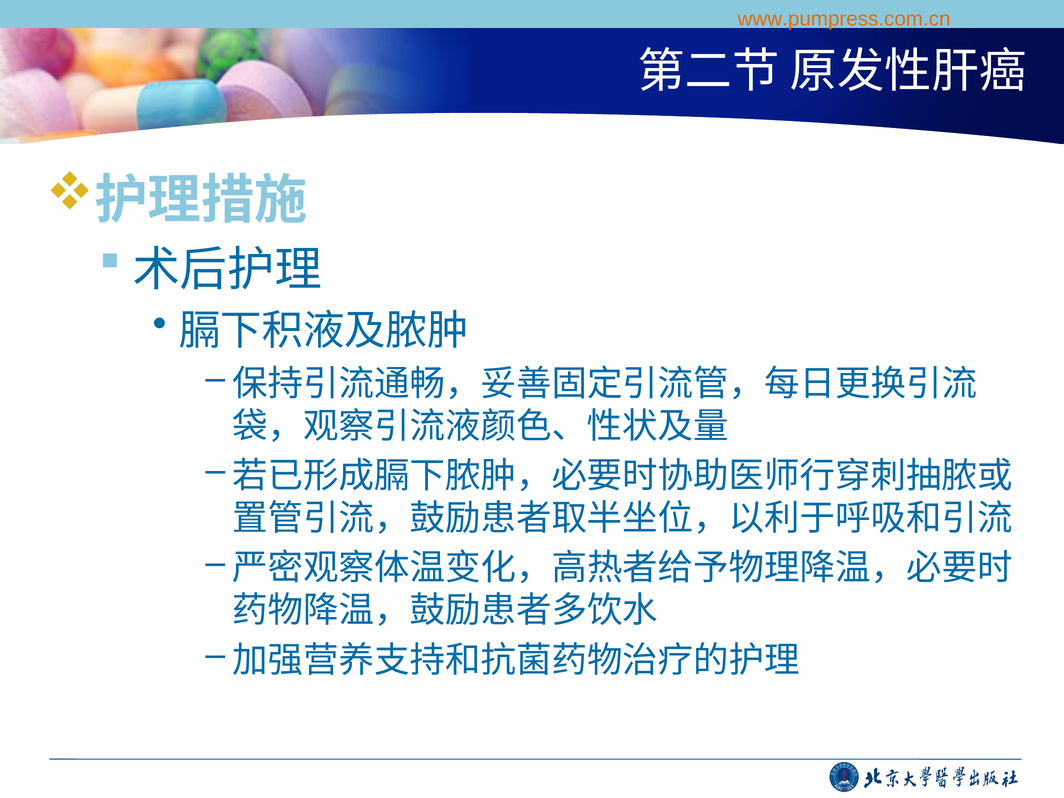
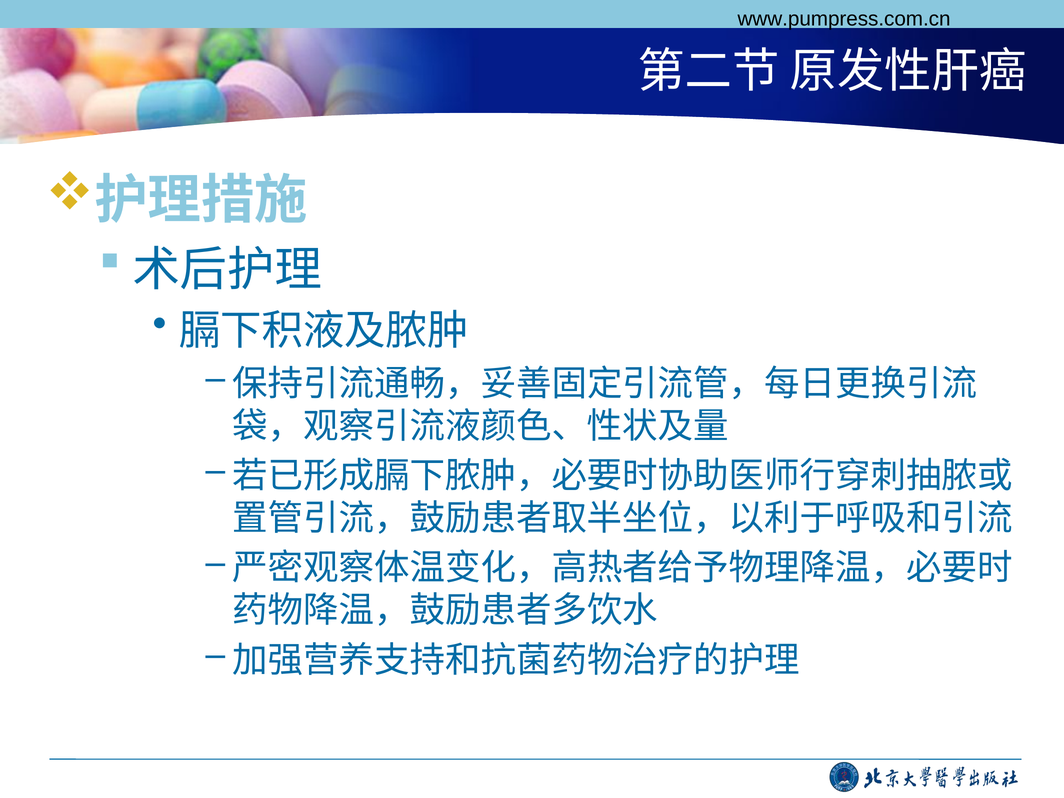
www.pumpress.com.cn colour: orange -> black
